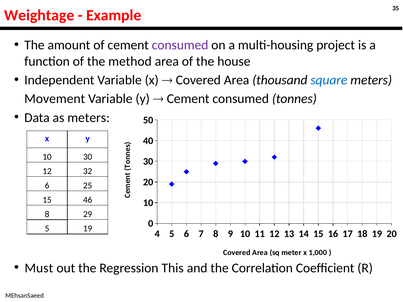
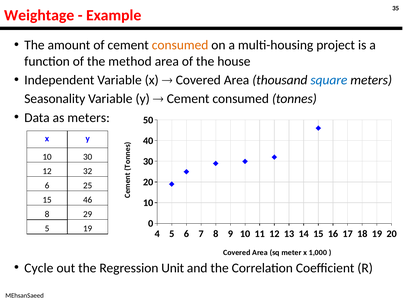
consumed at (180, 45) colour: purple -> orange
Movement: Movement -> Seasonality
Must: Must -> Cycle
This: This -> Unit
